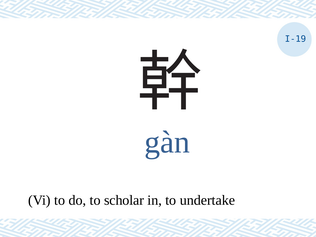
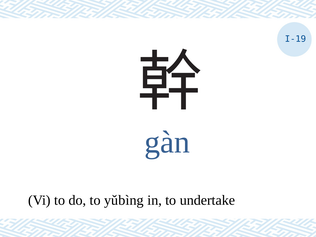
scholar: scholar -> yǔbìng
